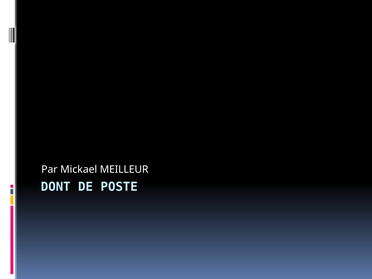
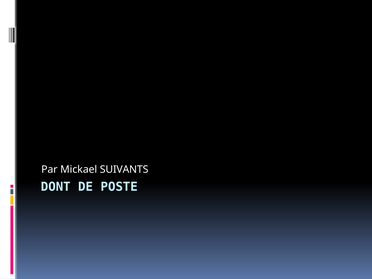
MEILLEUR: MEILLEUR -> SUIVANTS
